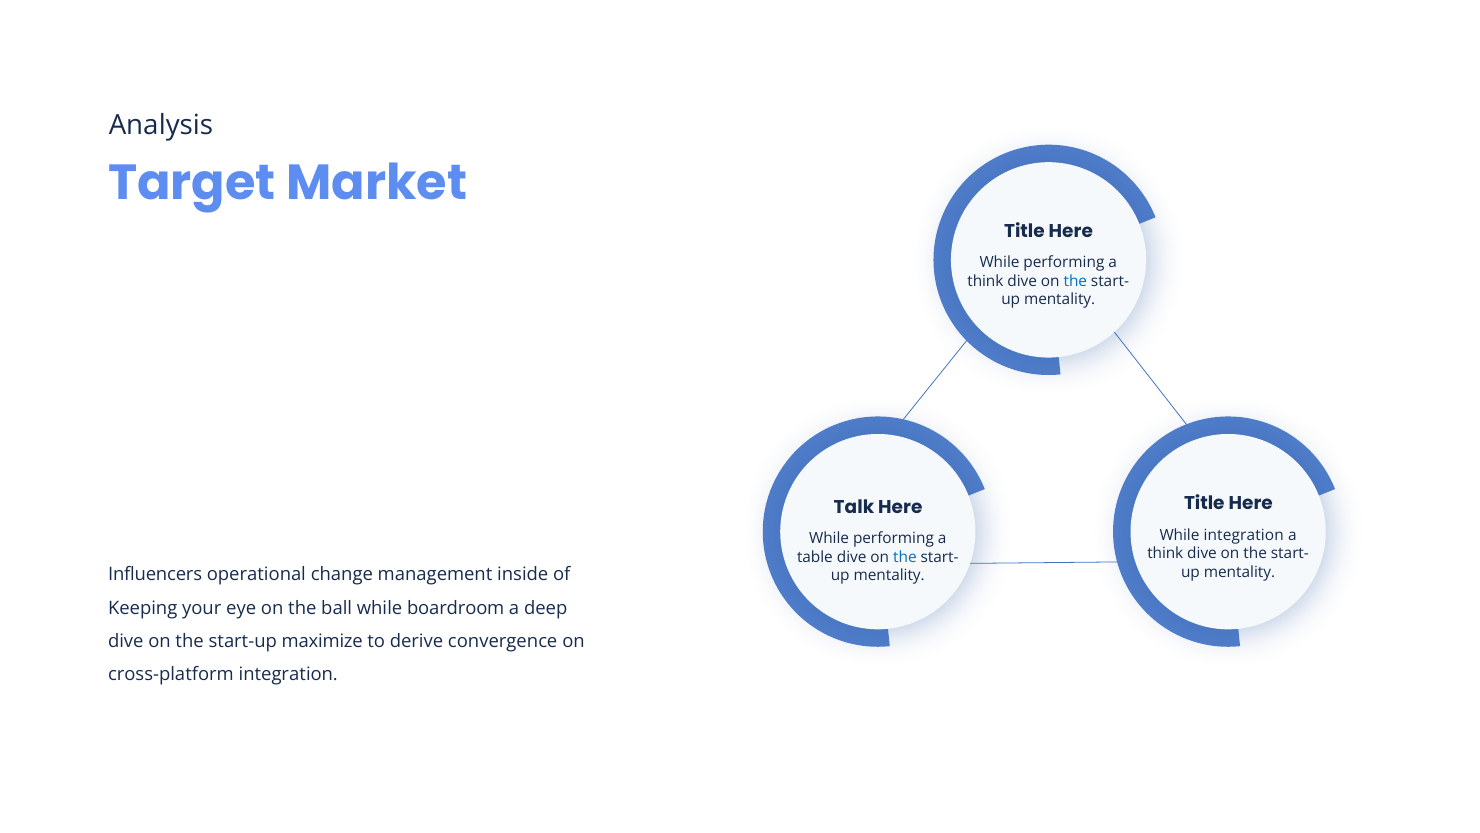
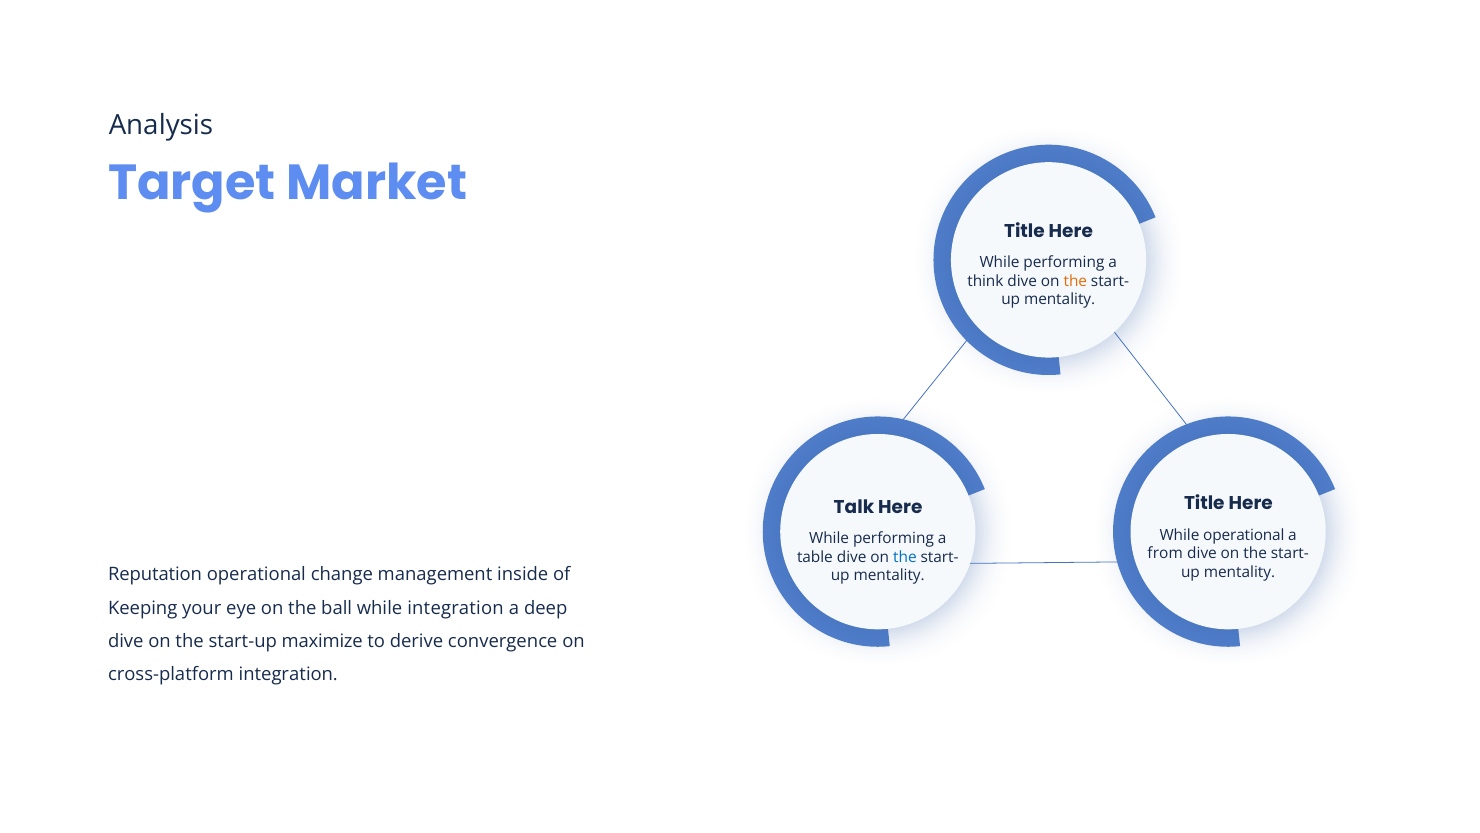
the at (1075, 281) colour: blue -> orange
While integration: integration -> operational
think at (1165, 553): think -> from
Influencers: Influencers -> Reputation
while boardroom: boardroom -> integration
